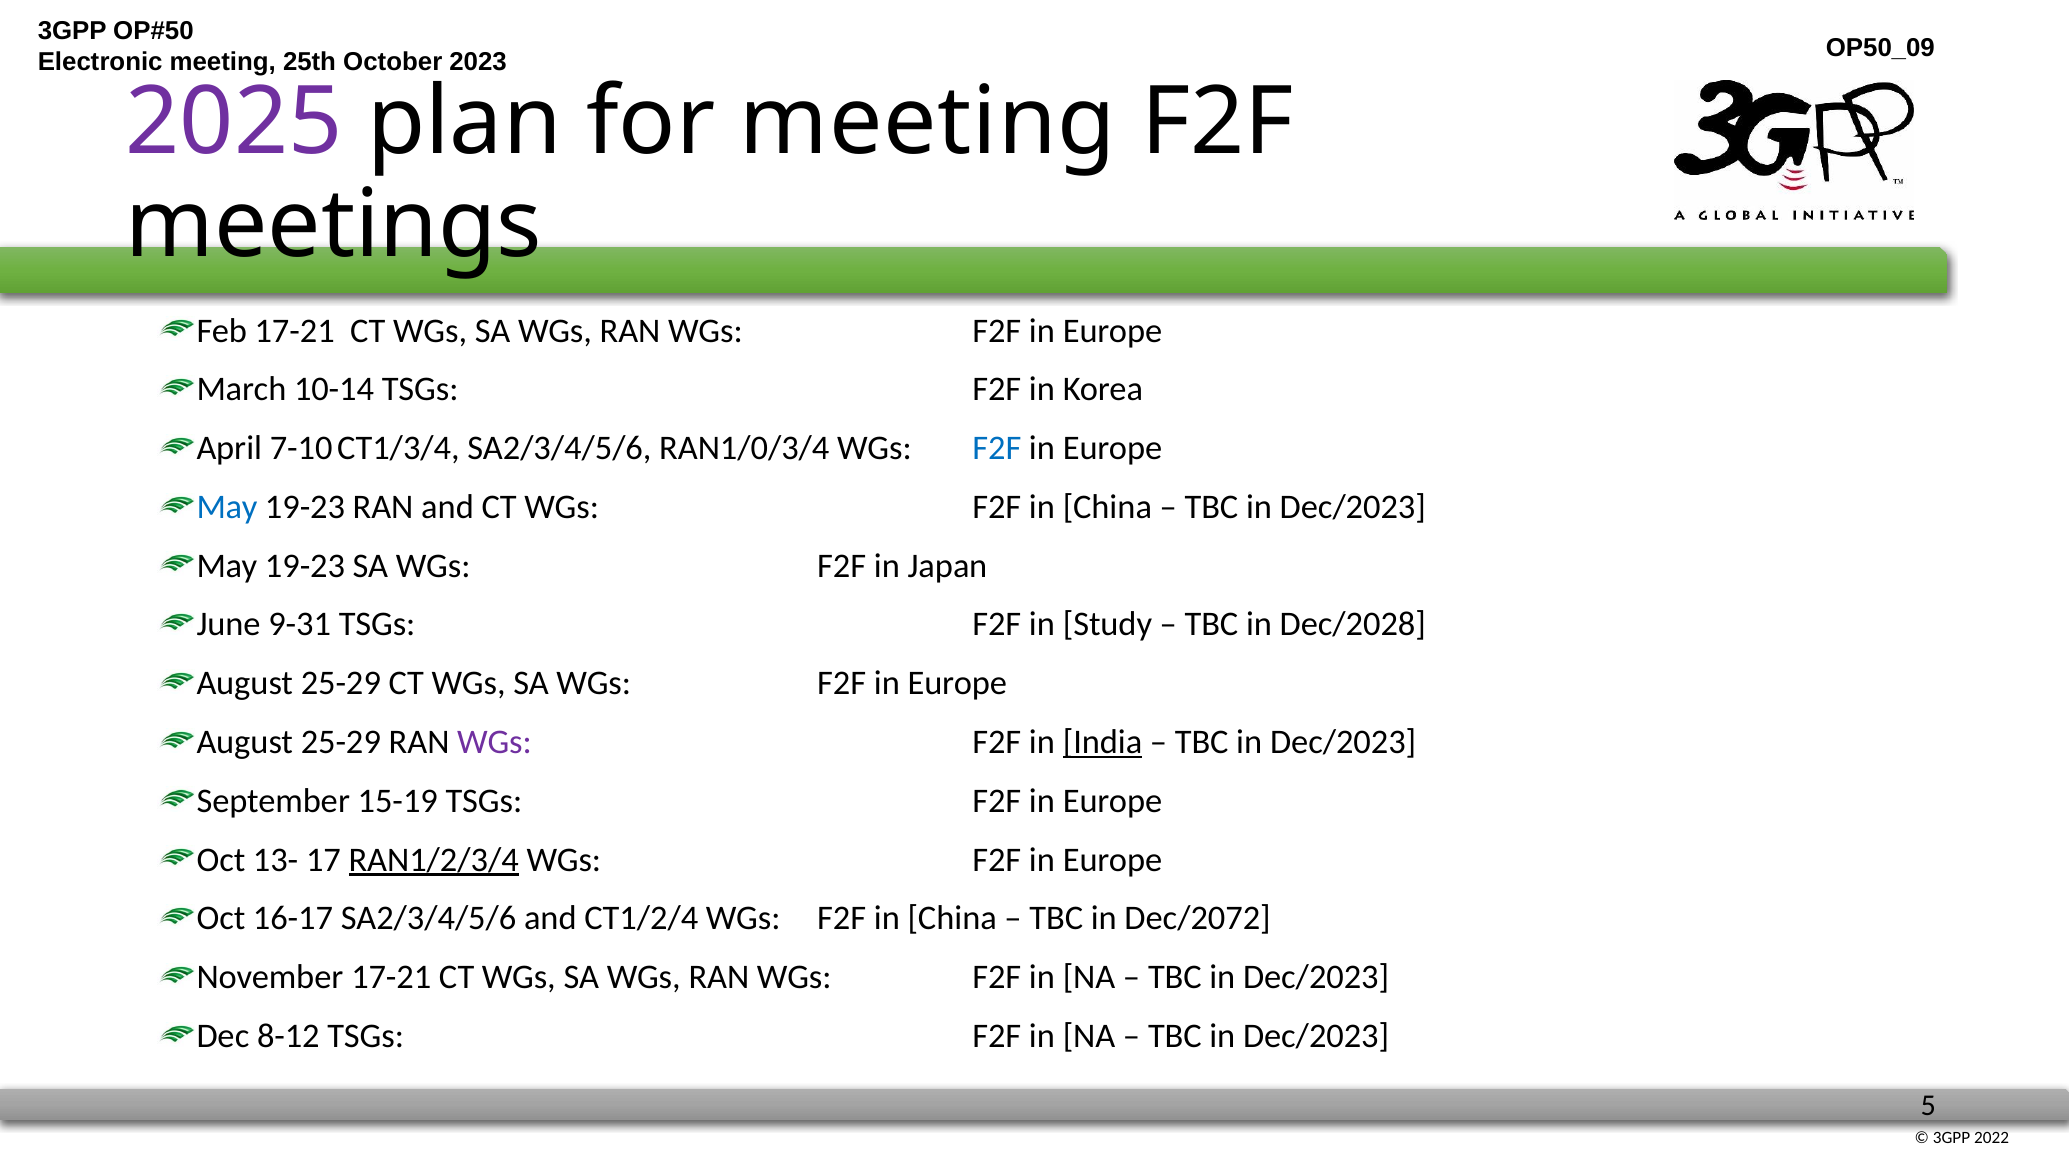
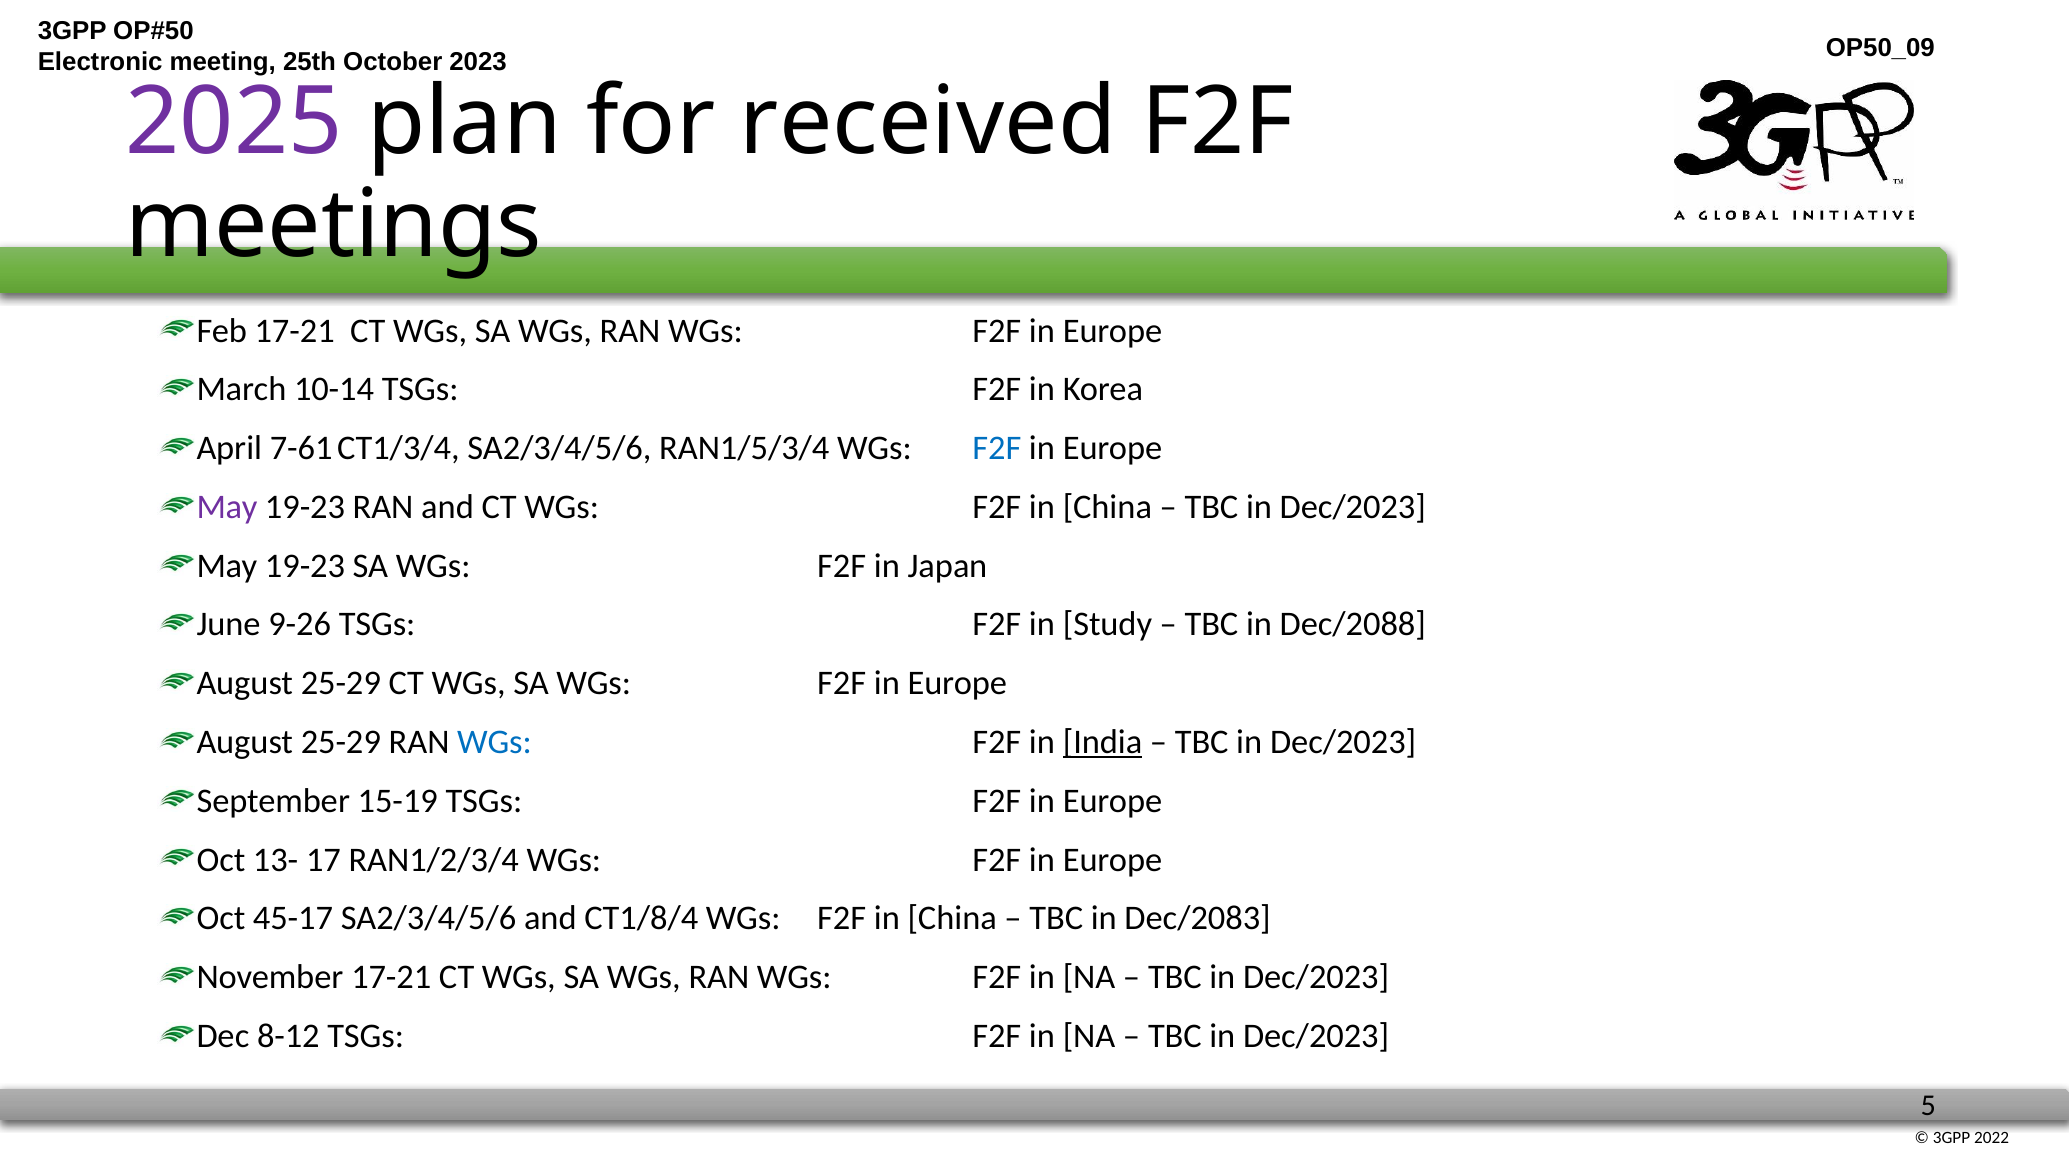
for meeting: meeting -> received
7-10: 7-10 -> 7-61
RAN1/0/3/4: RAN1/0/3/4 -> RAN1/5/3/4
May at (227, 507) colour: blue -> purple
9-31: 9-31 -> 9-26
Dec/2028: Dec/2028 -> Dec/2088
WGs at (494, 742) colour: purple -> blue
RAN1/2/3/4 underline: present -> none
16-17: 16-17 -> 45-17
CT1/2/4: CT1/2/4 -> CT1/8/4
Dec/2072: Dec/2072 -> Dec/2083
